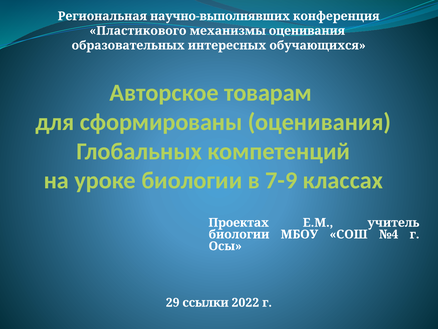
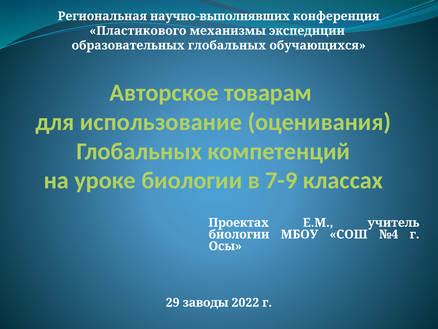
механизмы оценивания: оценивания -> экспедиции
образовательных интересных: интересных -> глобальных
сформированы: сформированы -> использование
ссылки: ссылки -> заводы
